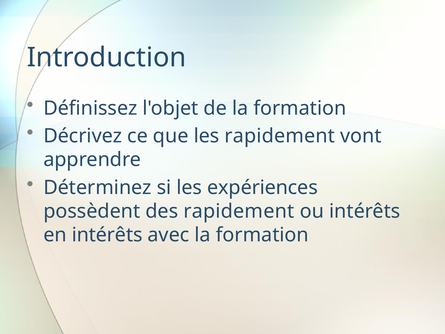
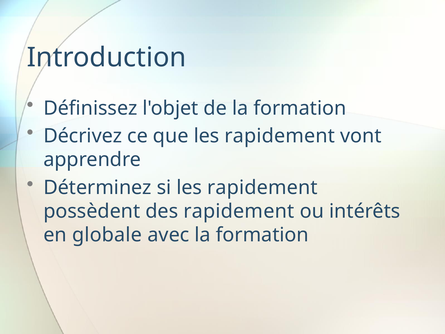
si les expériences: expériences -> rapidement
en intérêts: intérêts -> globale
